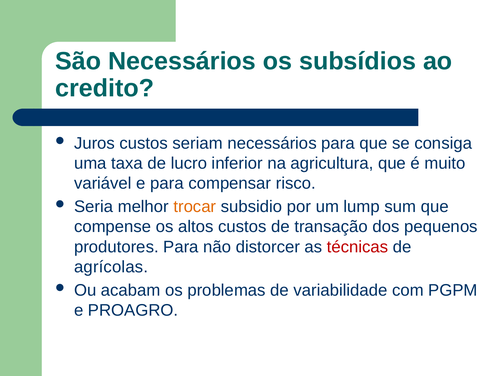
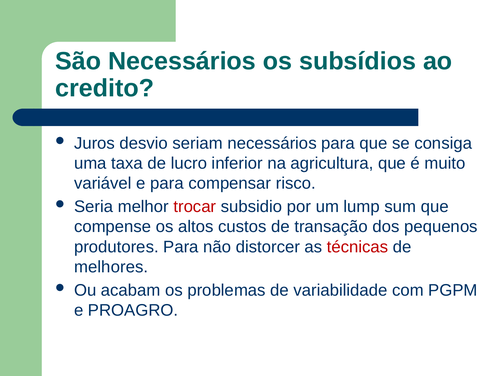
Juros custos: custos -> desvio
trocar colour: orange -> red
agrícolas: agrícolas -> melhores
